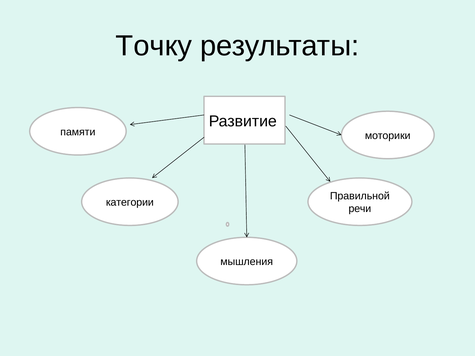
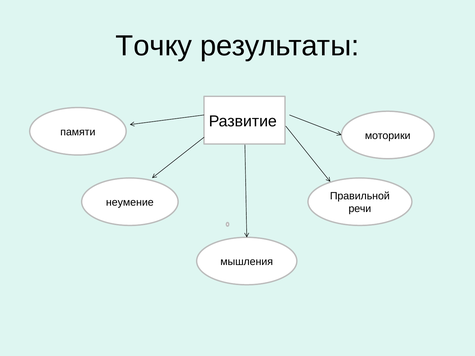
категории: категории -> неумение
